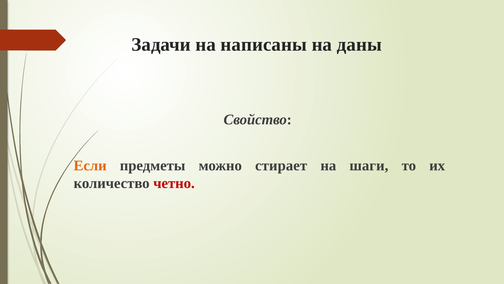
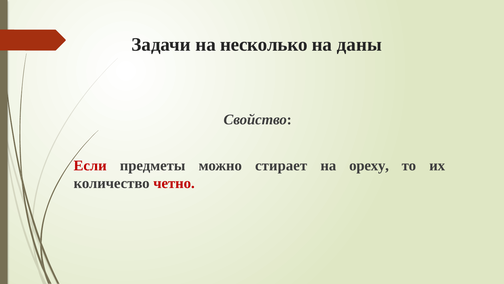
написаны: написаны -> несколько
Если colour: orange -> red
шаги: шаги -> ореху
